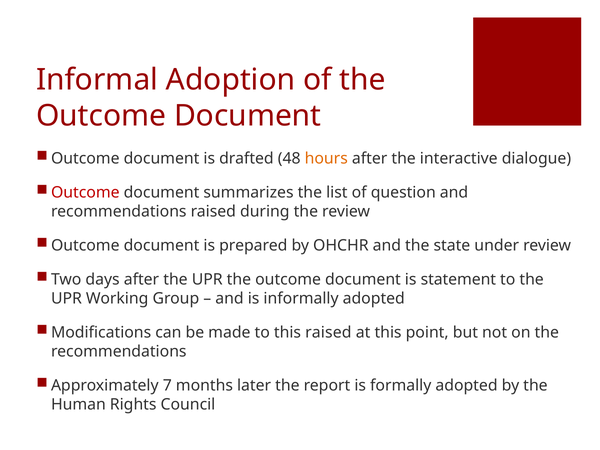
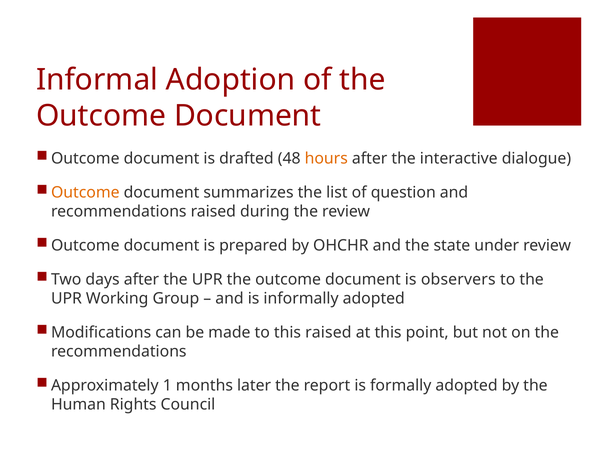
Outcome at (85, 193) colour: red -> orange
statement: statement -> observers
7: 7 -> 1
